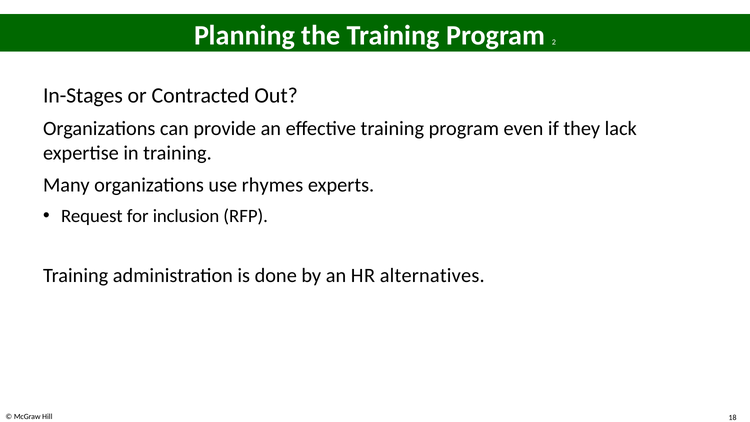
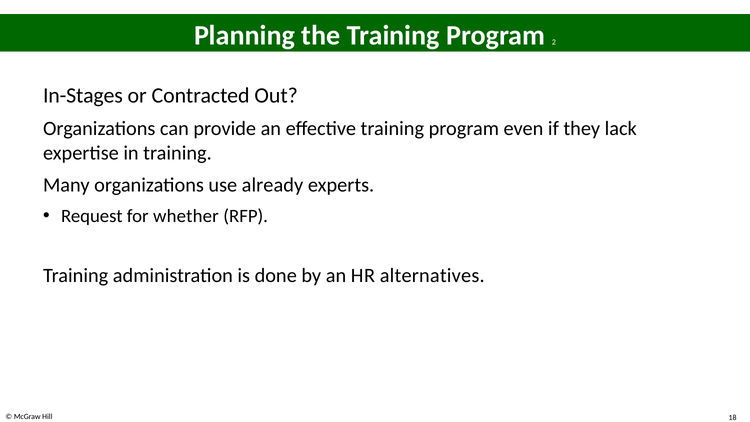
rhymes: rhymes -> already
inclusion: inclusion -> whether
